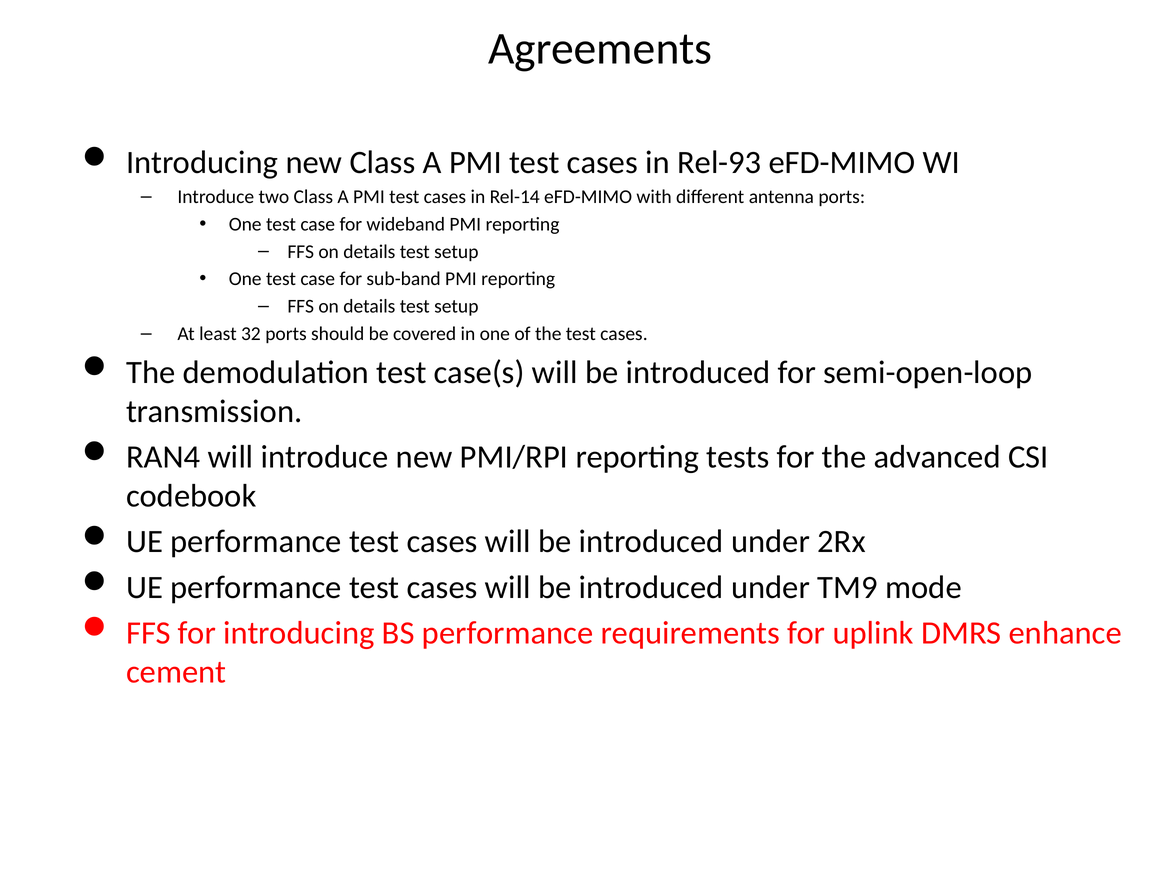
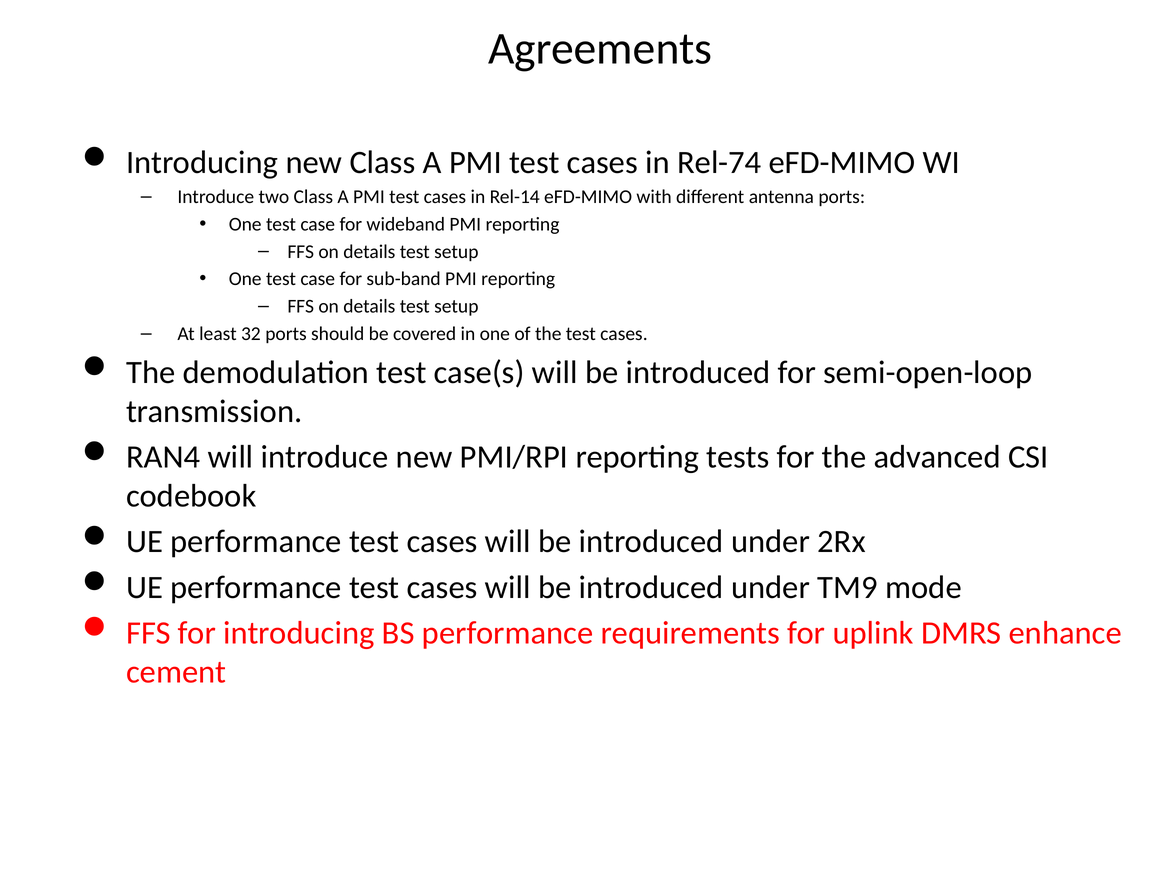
Rel-93: Rel-93 -> Rel-74
